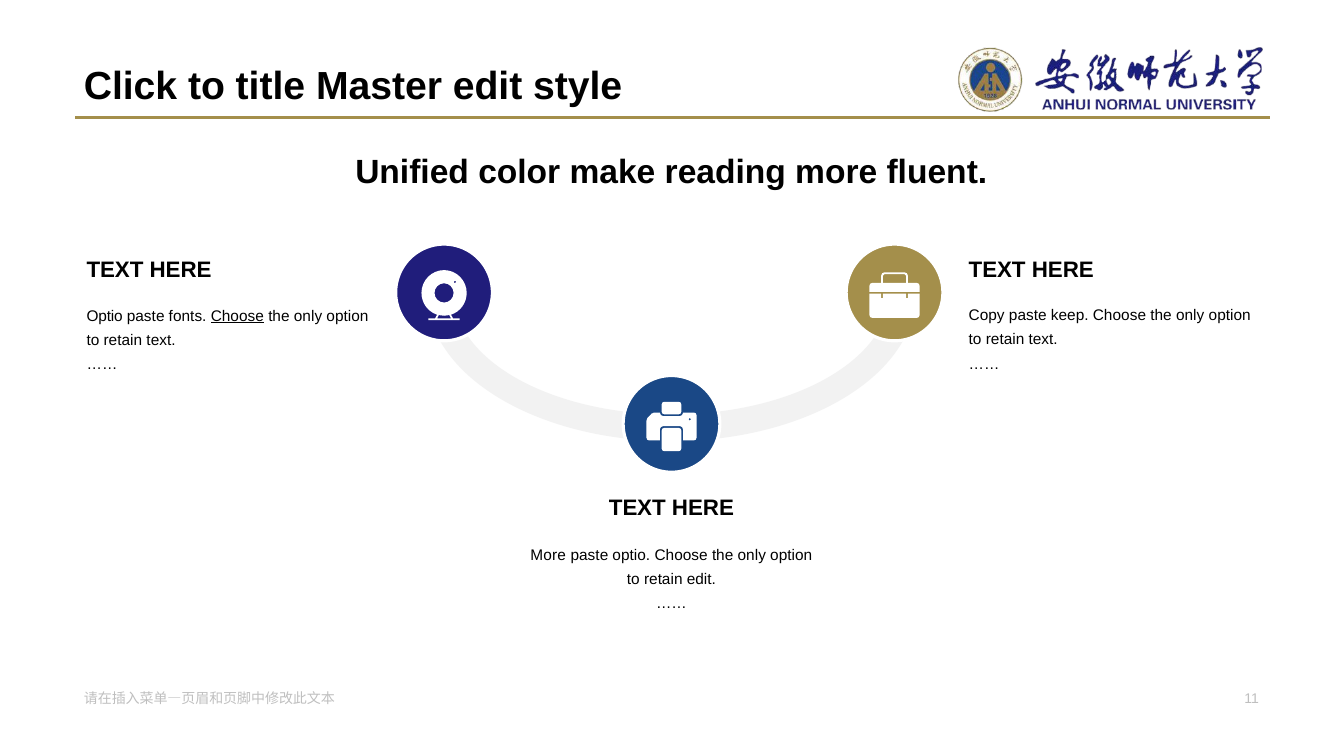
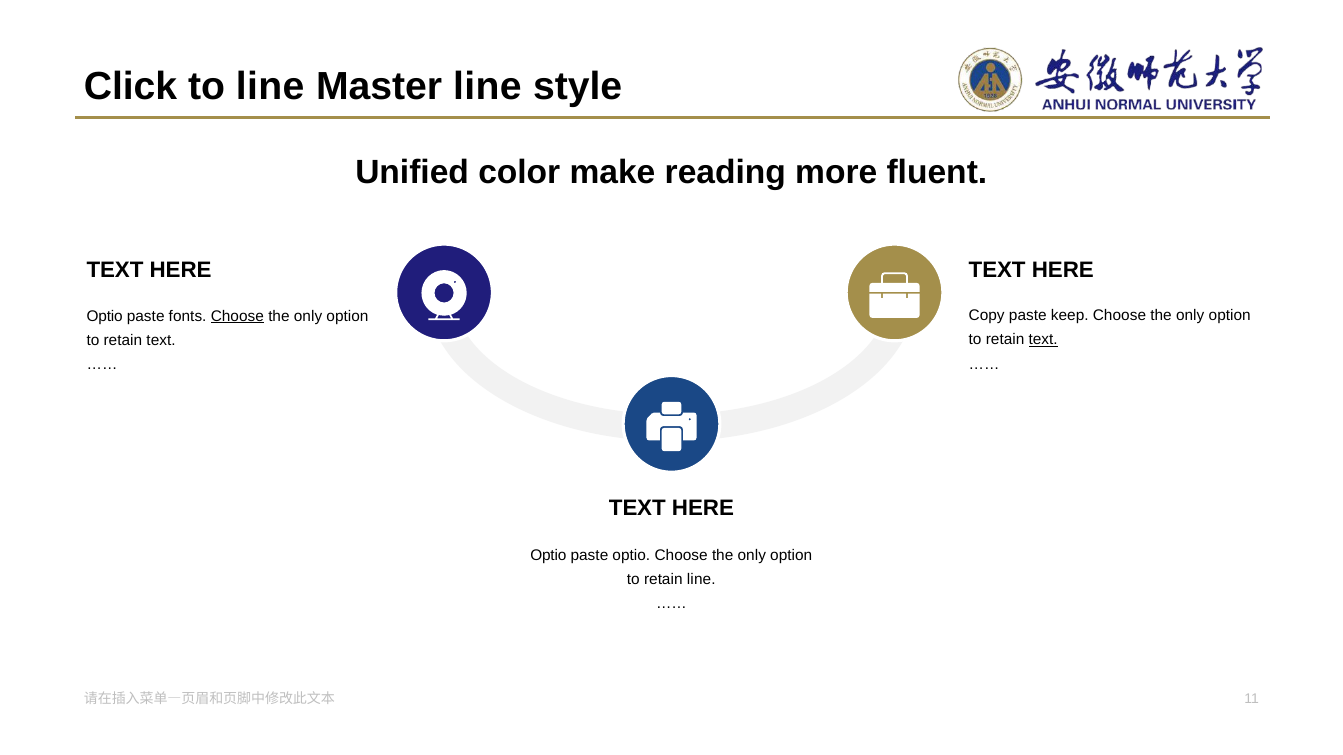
to title: title -> line
Master edit: edit -> line
text at (1043, 340) underline: none -> present
More at (548, 556): More -> Optio
retain edit: edit -> line
